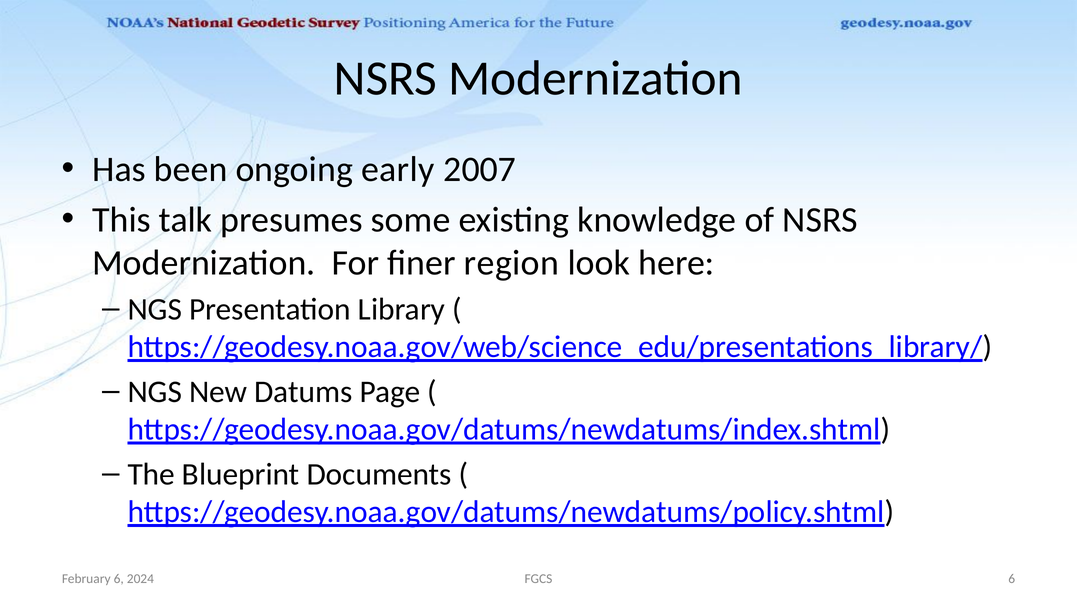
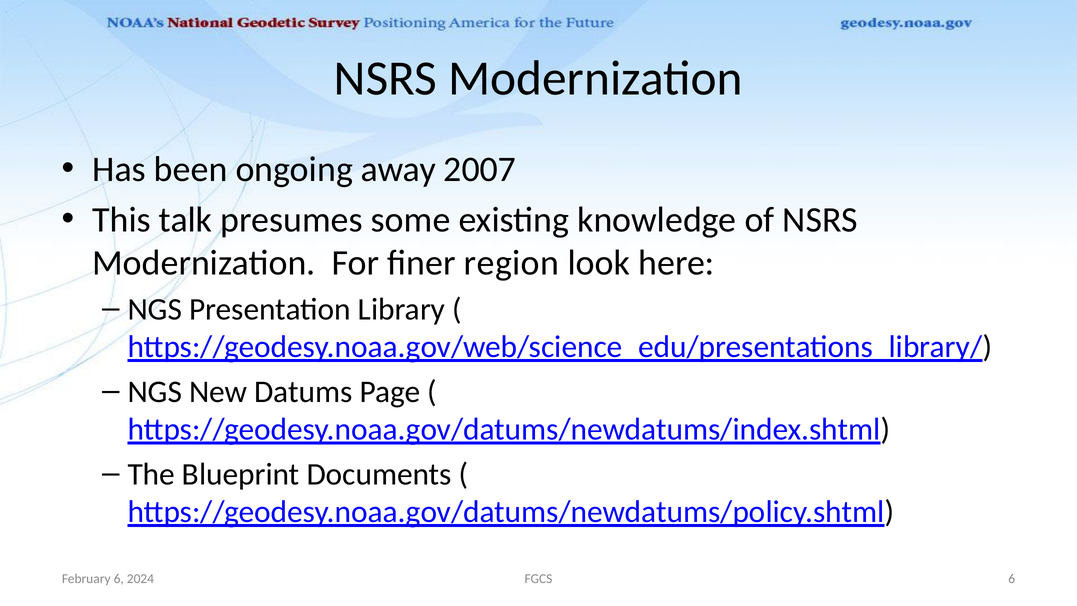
early: early -> away
